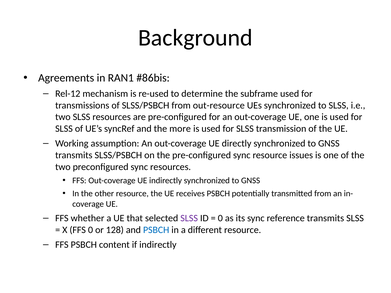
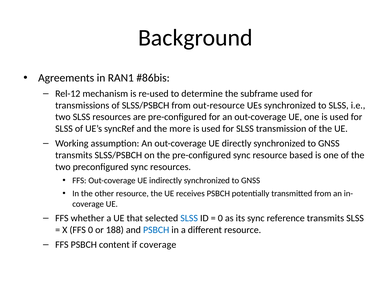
issues: issues -> based
SLSS at (189, 218) colour: purple -> blue
128: 128 -> 188
if indirectly: indirectly -> coverage
